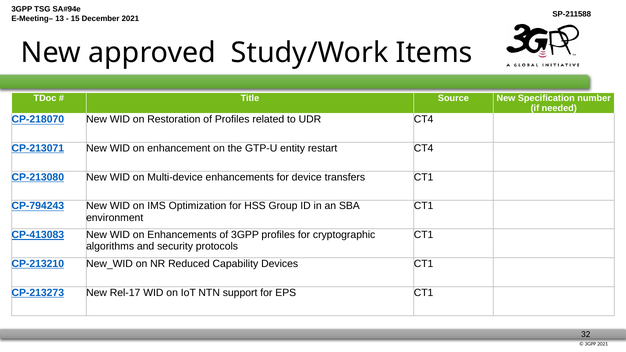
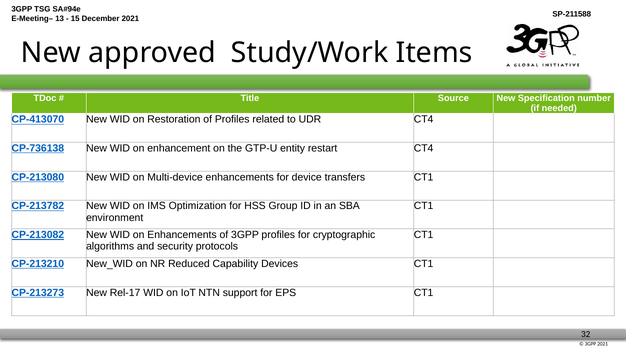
CP-218070: CP-218070 -> CP-413070
CP-213071: CP-213071 -> CP-736138
CP-794243: CP-794243 -> CP-213782
CP-413083: CP-413083 -> CP-213082
